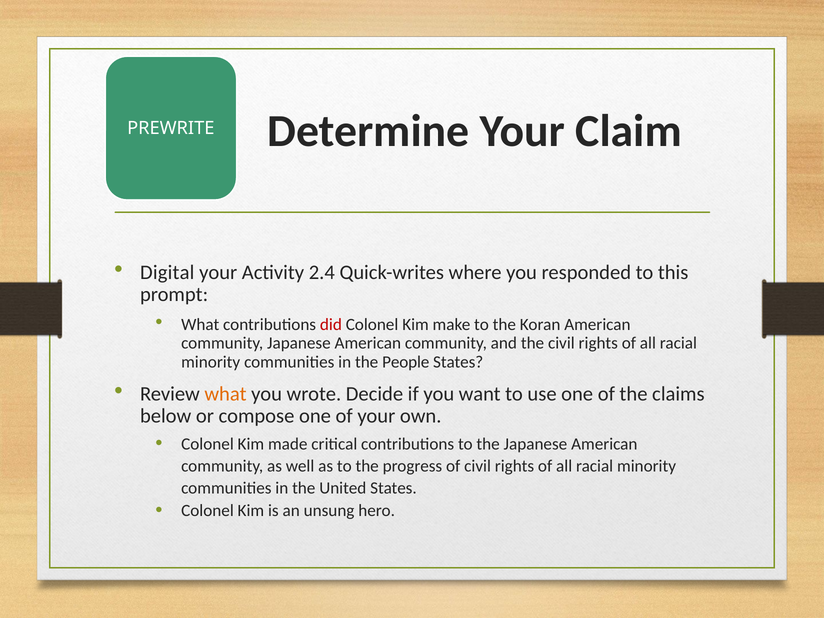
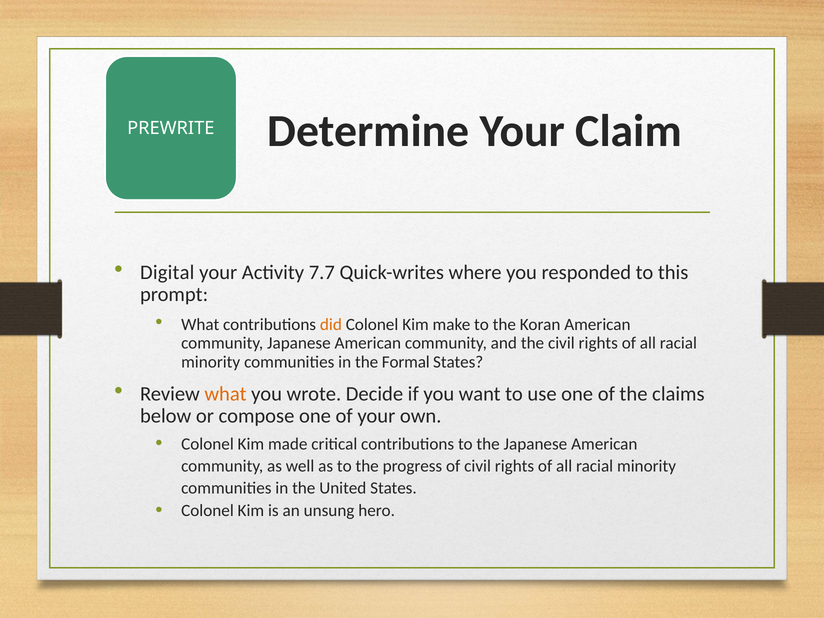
2.4: 2.4 -> 7.7
did colour: red -> orange
People: People -> Formal
